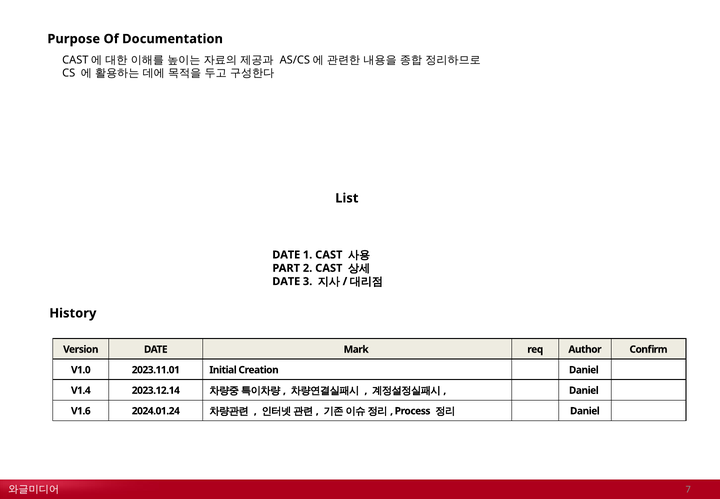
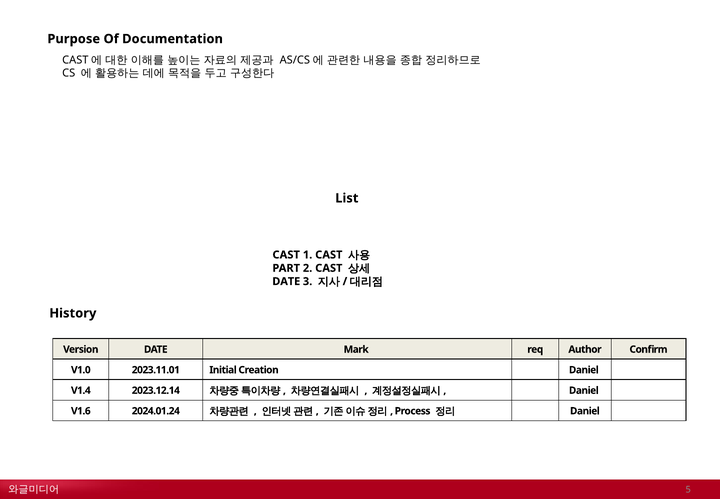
DATE at (286, 255): DATE -> CAST
7: 7 -> 5
